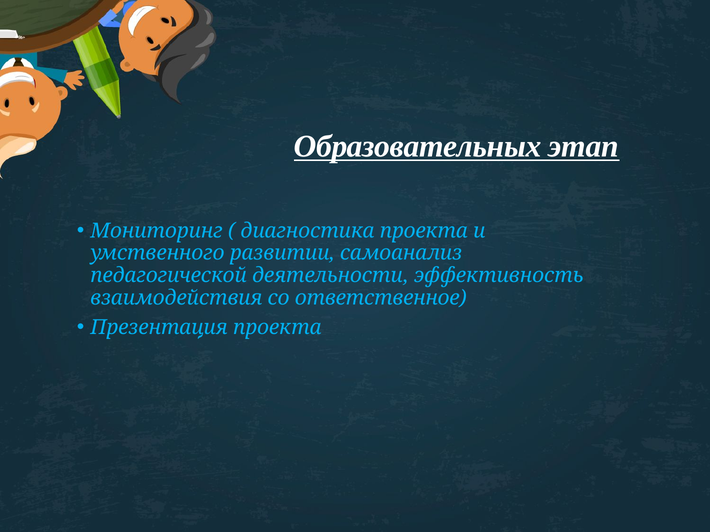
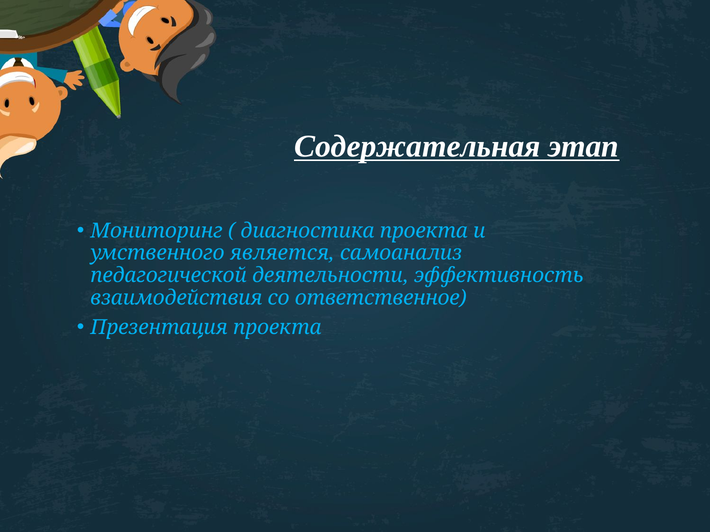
Образовательных: Образовательных -> Содержательная
развитии: развитии -> является
